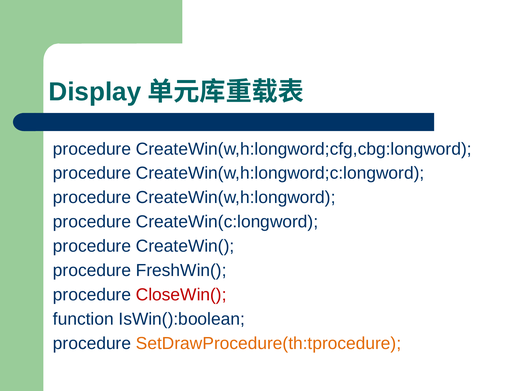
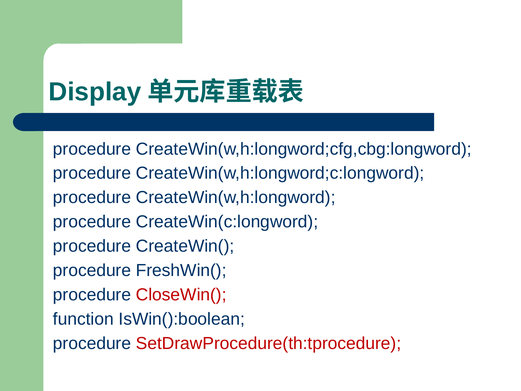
SetDrawProcedure(th:tprocedure colour: orange -> red
